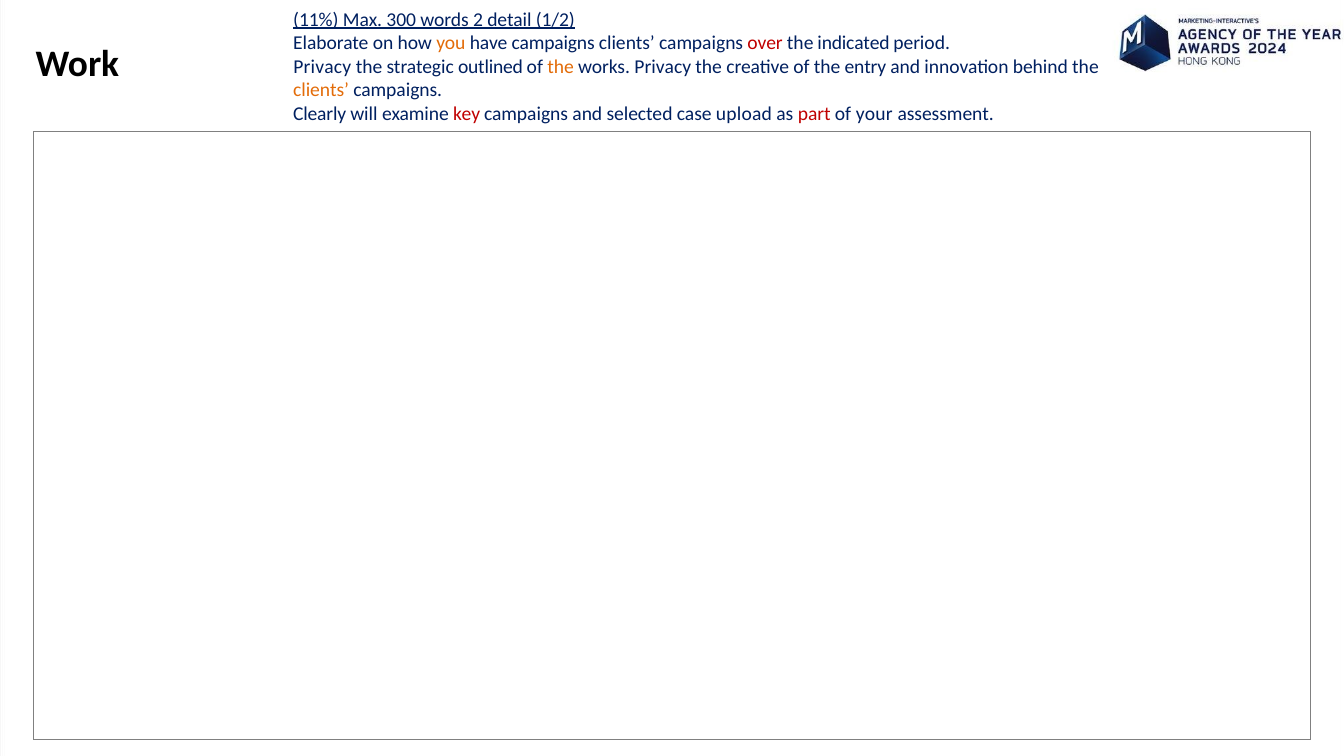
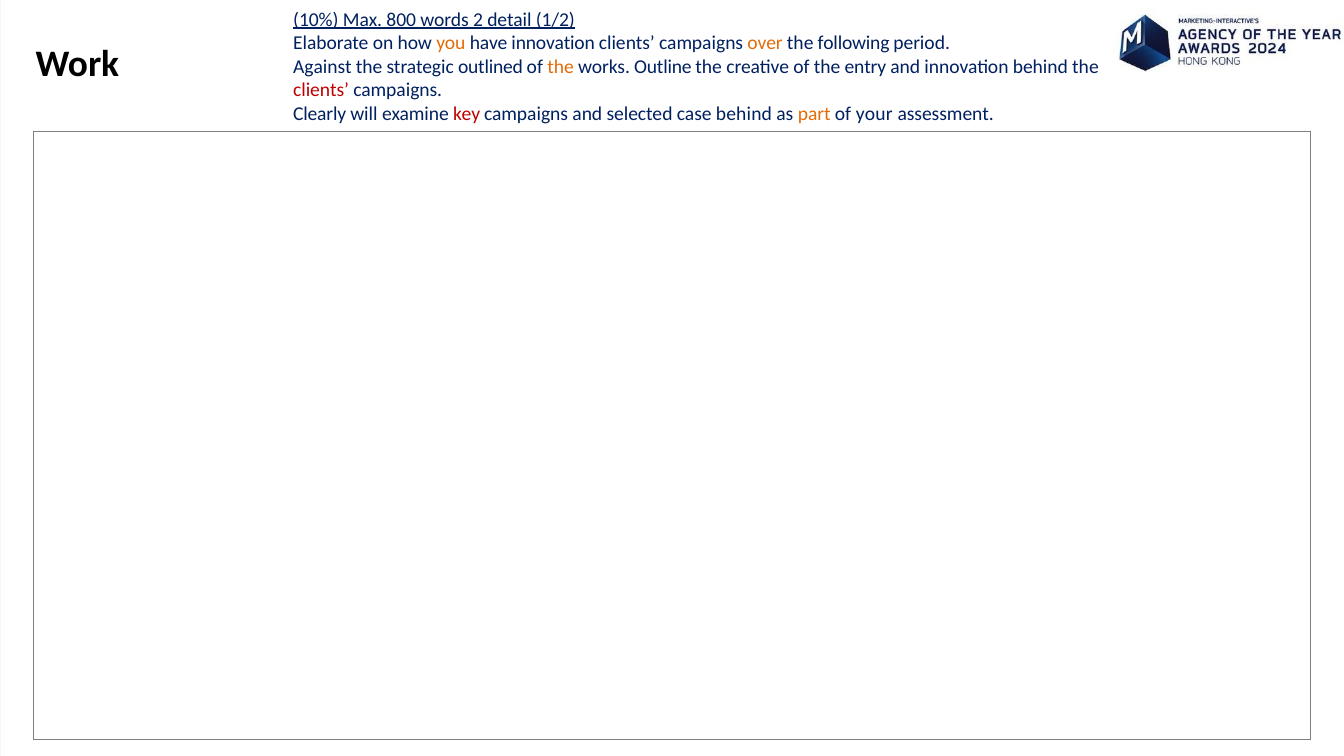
11%: 11% -> 10%
300: 300 -> 800
have campaigns: campaigns -> innovation
over colour: red -> orange
indicated: indicated -> following
Privacy at (322, 67): Privacy -> Against
works Privacy: Privacy -> Outline
clients at (321, 90) colour: orange -> red
case upload: upload -> behind
part colour: red -> orange
